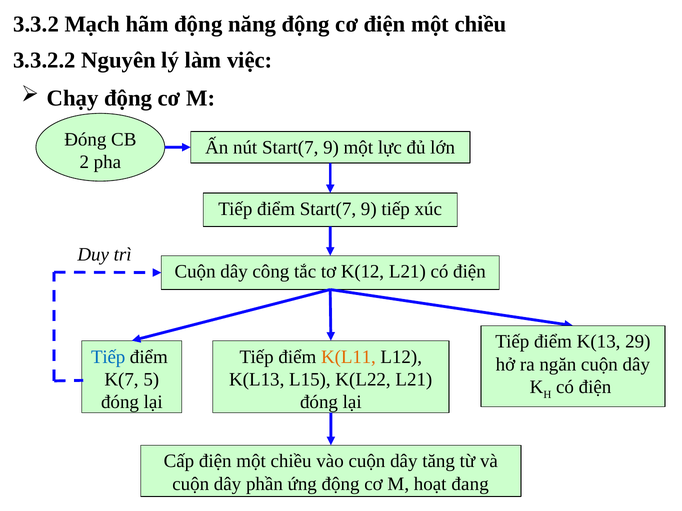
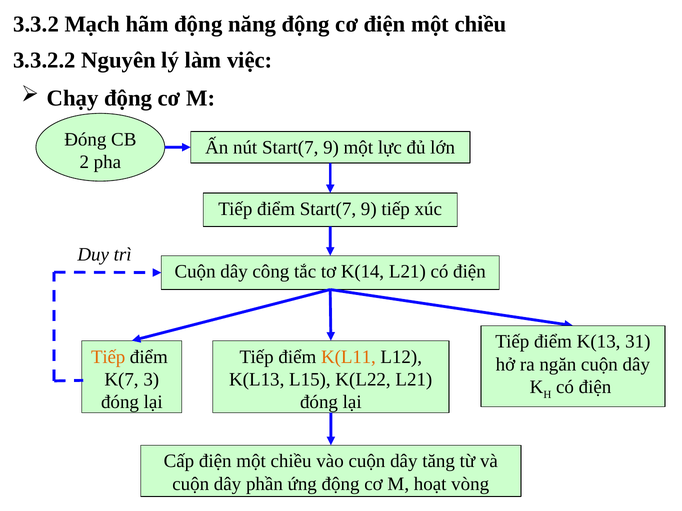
K(12: K(12 -> K(14
29: 29 -> 31
Tiếp at (108, 357) colour: blue -> orange
5: 5 -> 3
đang: đang -> vòng
